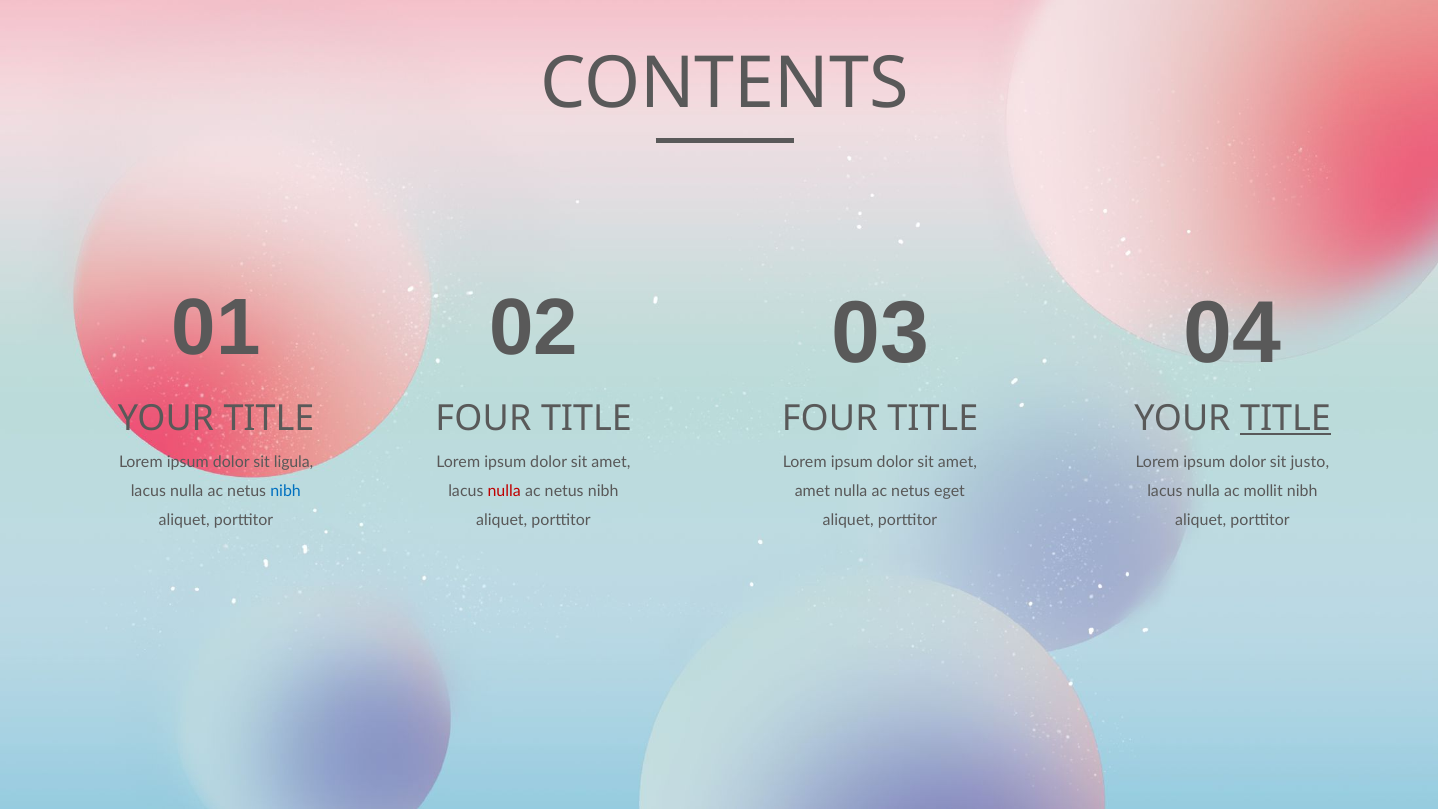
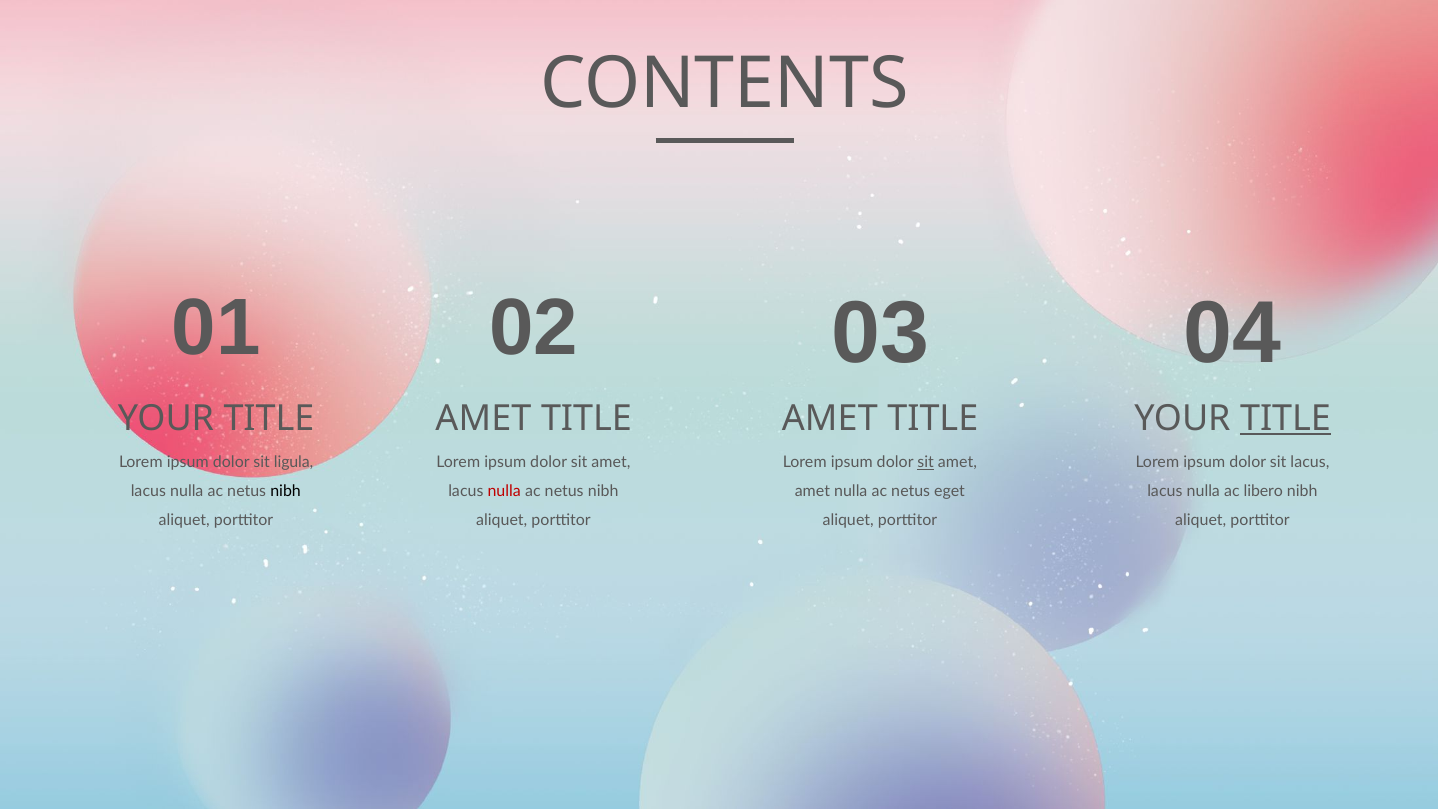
FOUR at (483, 418): FOUR -> AMET
FOUR at (830, 418): FOUR -> AMET
sit at (926, 462) underline: none -> present
sit justo: justo -> lacus
nibh at (286, 491) colour: blue -> black
mollit: mollit -> libero
